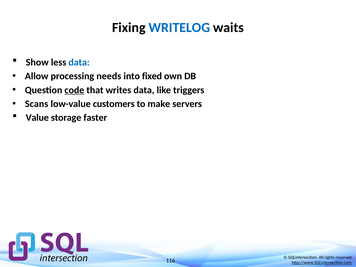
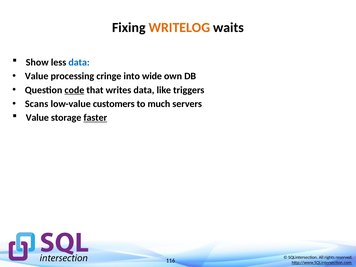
WRITELOG colour: blue -> orange
Allow at (37, 76): Allow -> Value
needs: needs -> cringe
fixed: fixed -> wide
make: make -> much
faster underline: none -> present
